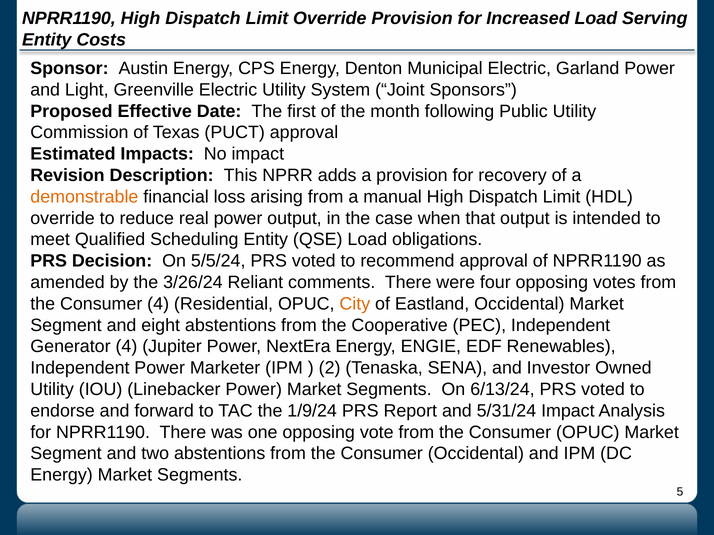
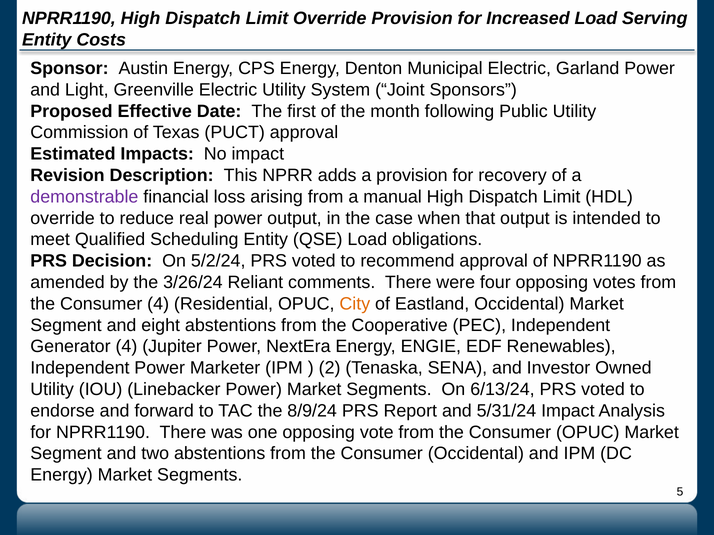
demonstrable colour: orange -> purple
5/5/24: 5/5/24 -> 5/2/24
1/9/24: 1/9/24 -> 8/9/24
